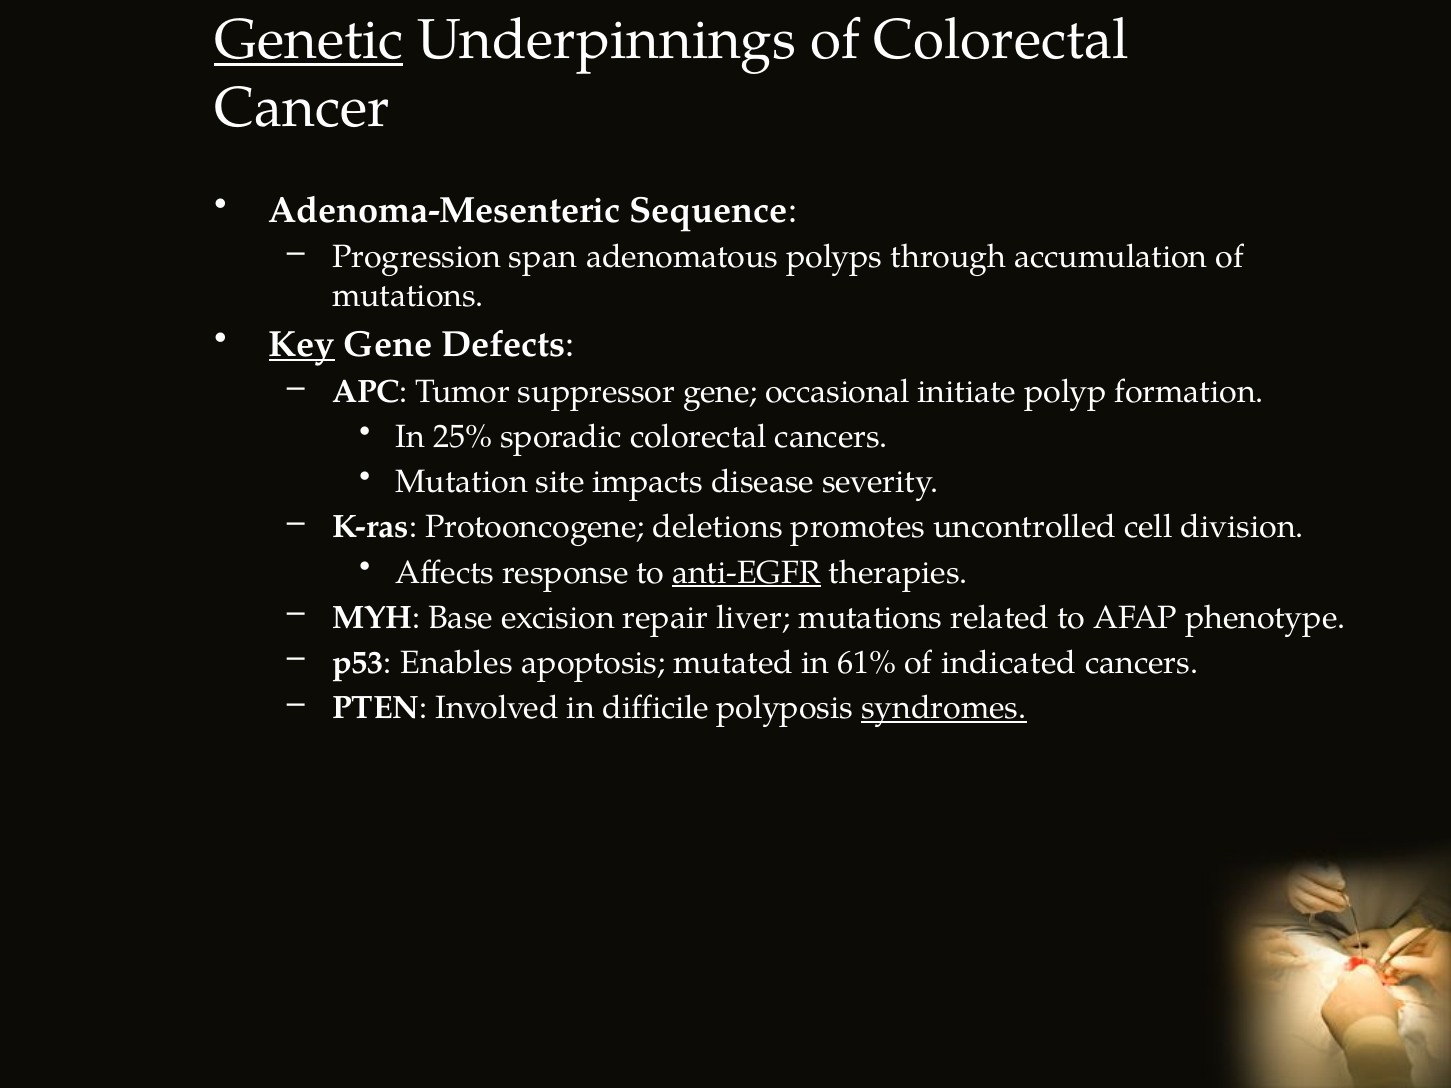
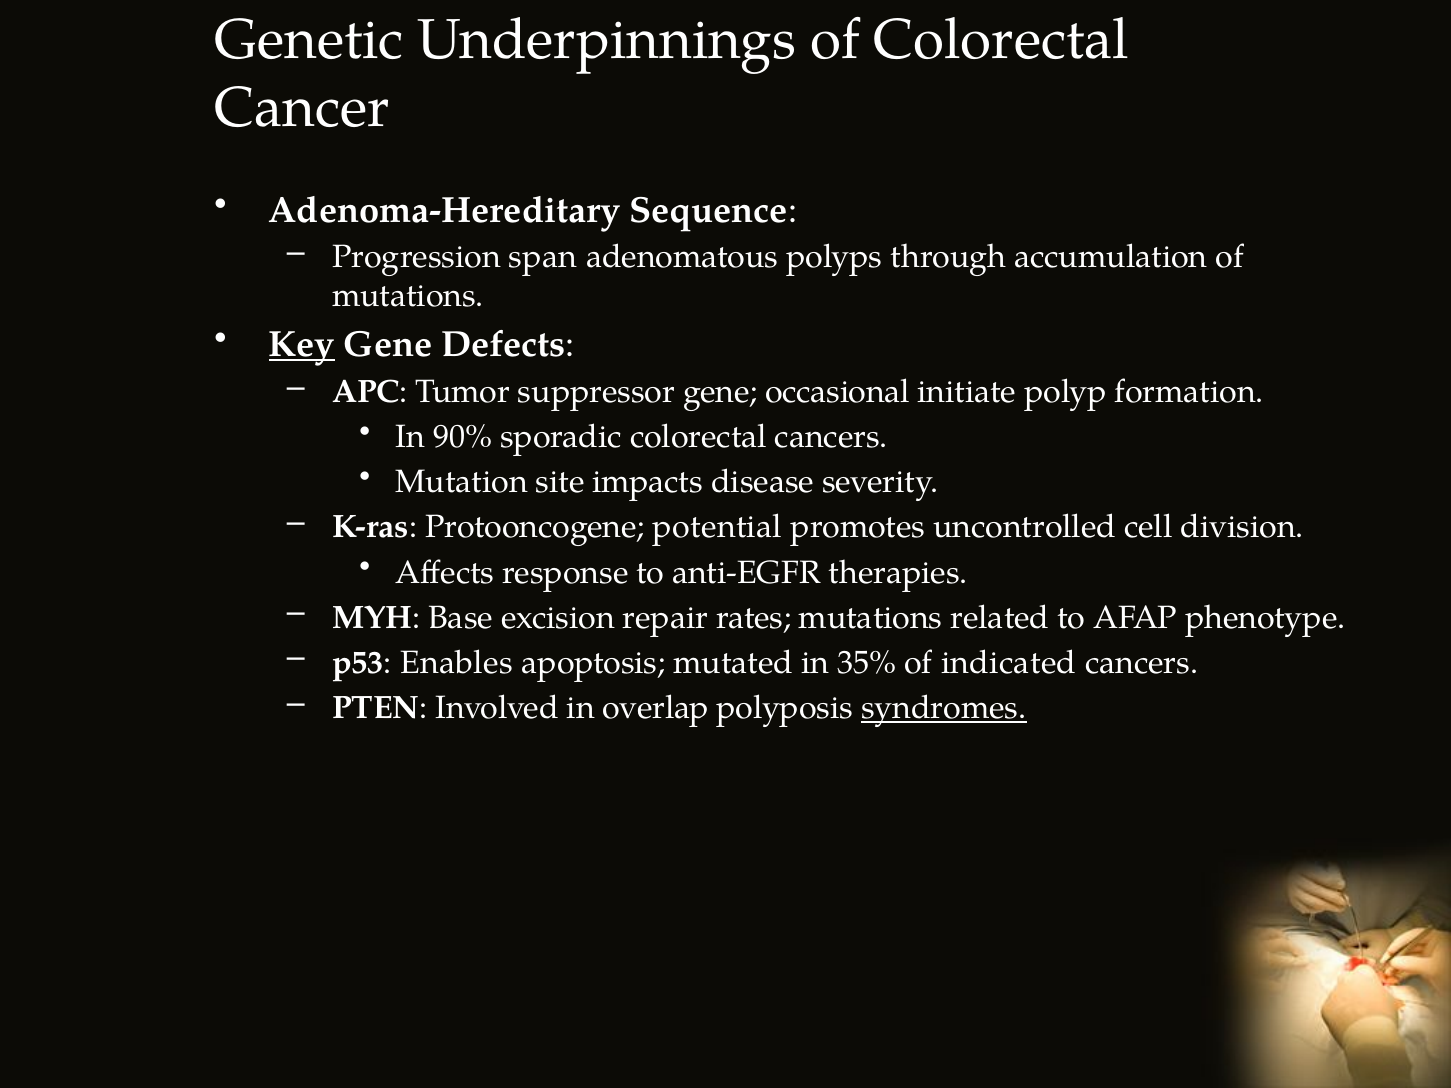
Genetic underline: present -> none
Adenoma-Mesenteric: Adenoma-Mesenteric -> Adenoma-Hereditary
25%: 25% -> 90%
deletions: deletions -> potential
anti-EGFR underline: present -> none
liver: liver -> rates
61%: 61% -> 35%
difficile: difficile -> overlap
